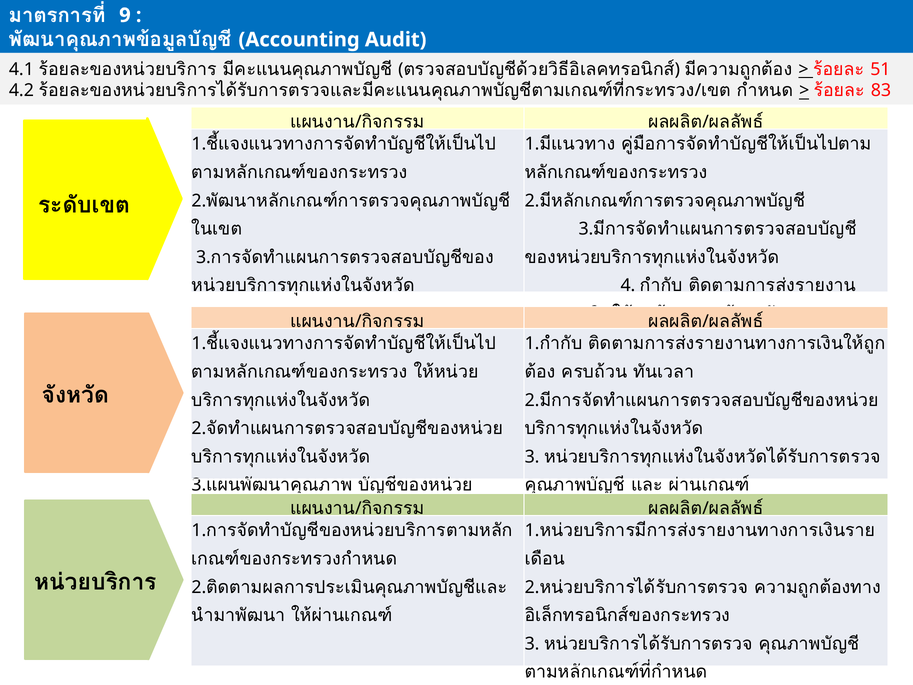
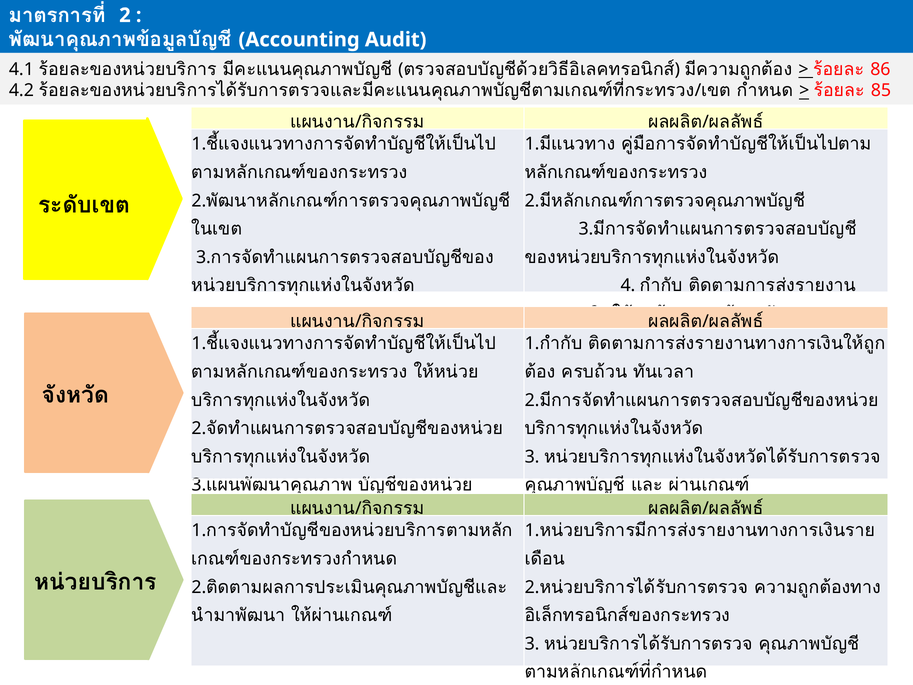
9: 9 -> 2
51: 51 -> 86
83: 83 -> 85
